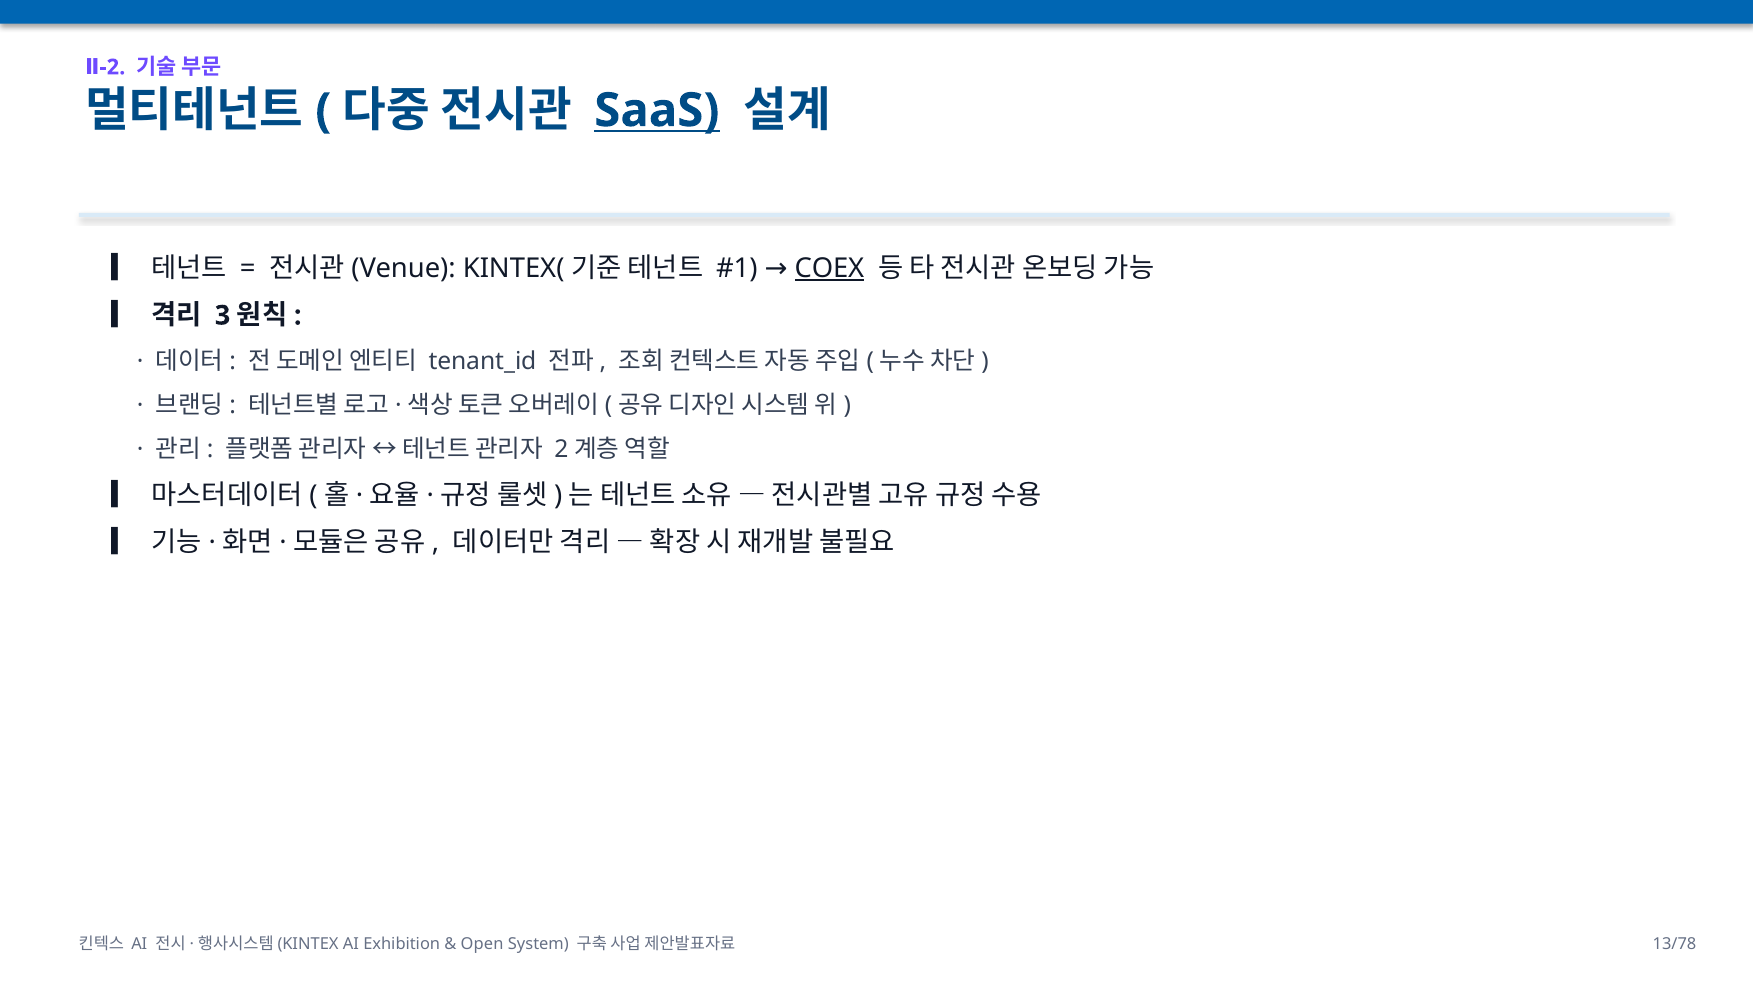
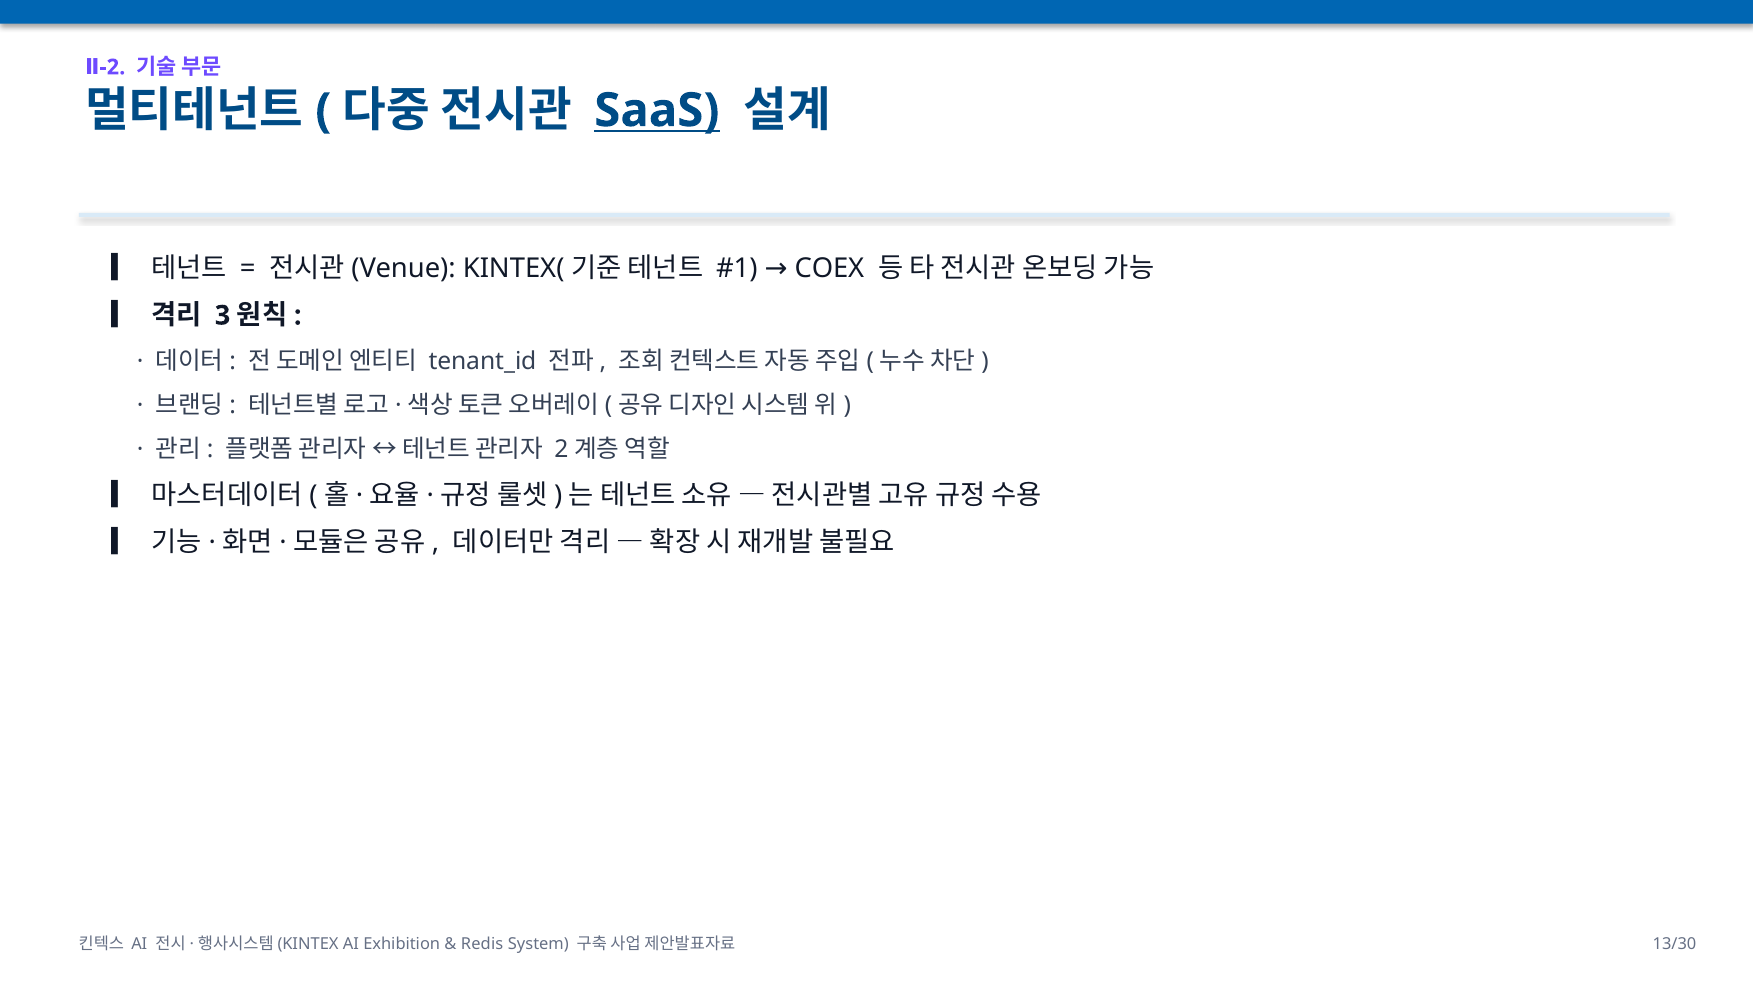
COEX underline: present -> none
Open: Open -> Redis
13/78: 13/78 -> 13/30
